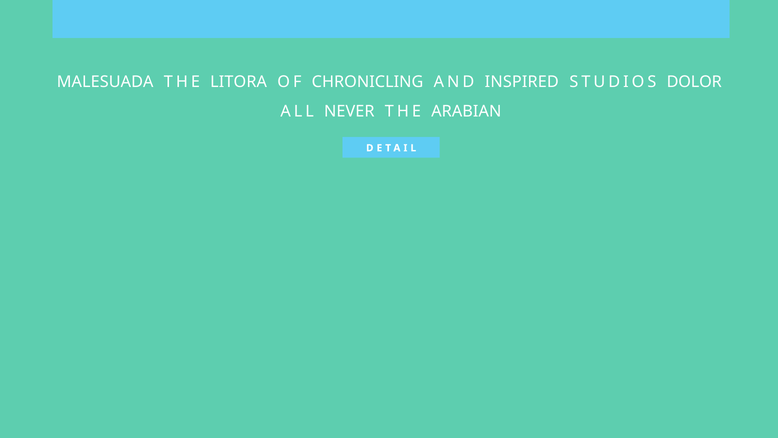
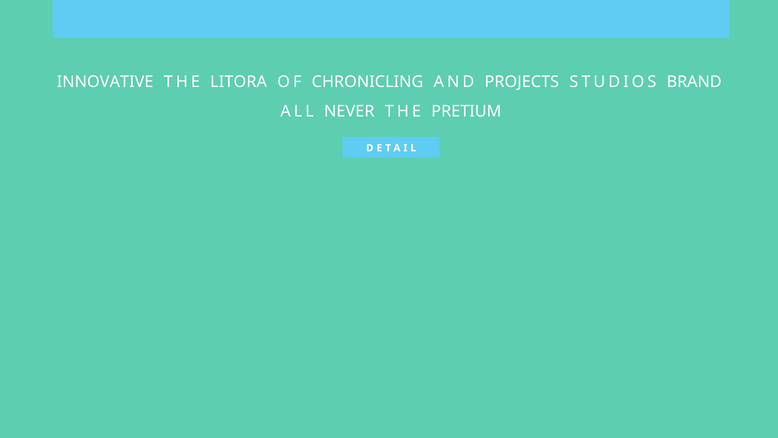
MALESUADA: MALESUADA -> INNOVATIVE
INSPIRED: INSPIRED -> PROJECTS
DOLOR: DOLOR -> BRAND
ARABIAN: ARABIAN -> PRETIUM
